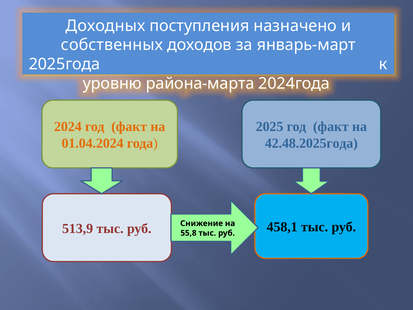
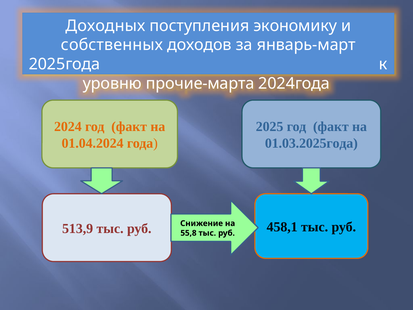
назначено: назначено -> экономику
района-марта: района-марта -> прочие-марта
42.48.2025года: 42.48.2025года -> 01.03.2025года
